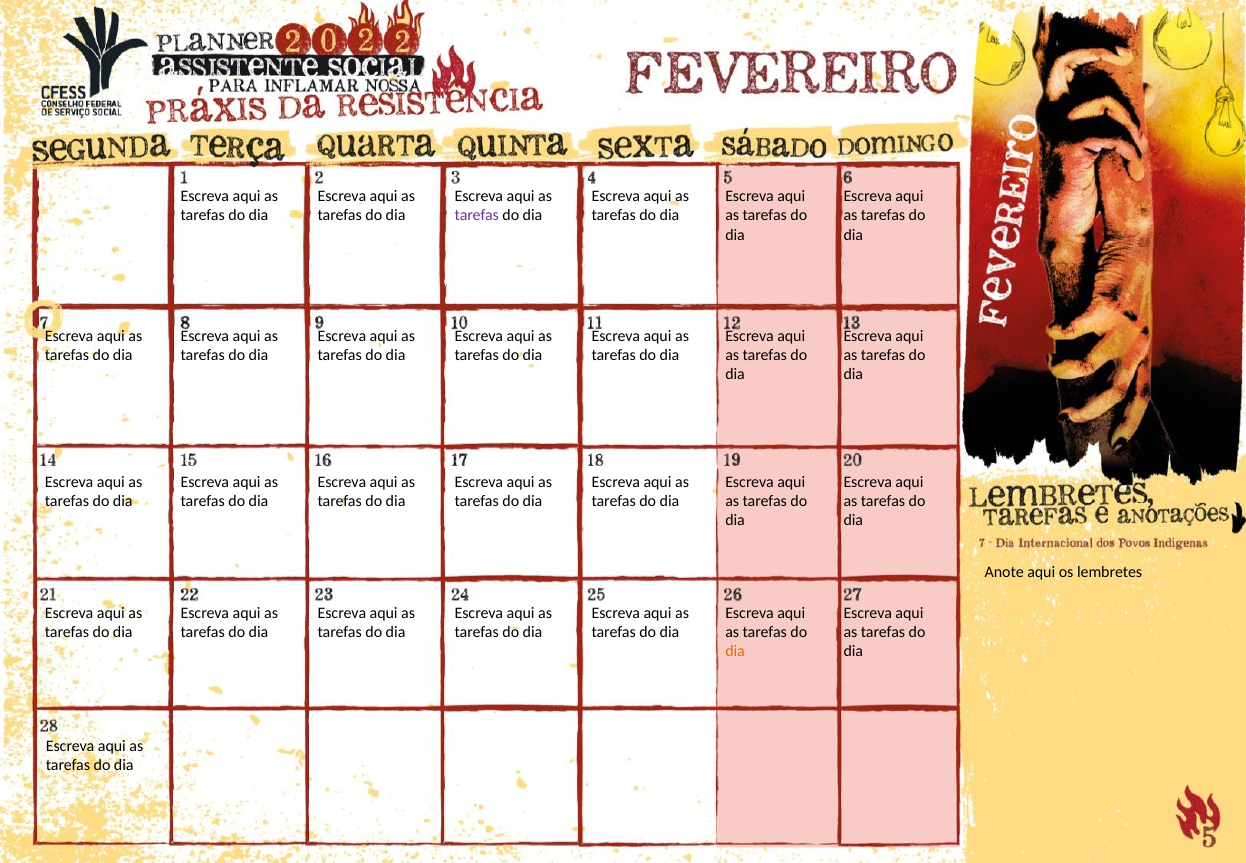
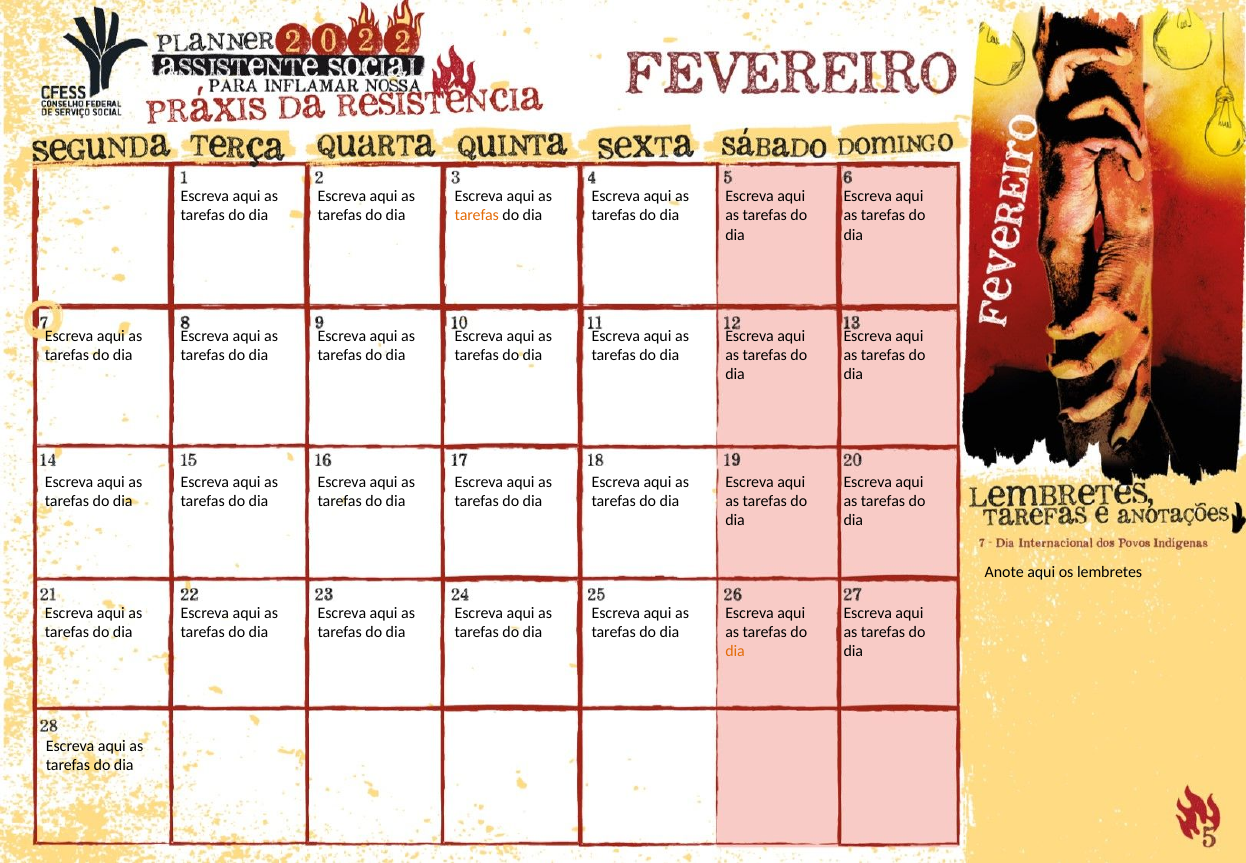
tarefas at (477, 215) colour: purple -> orange
